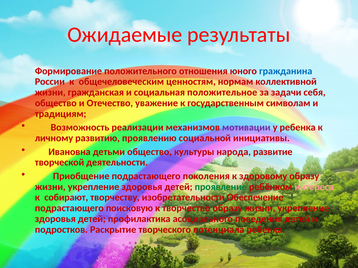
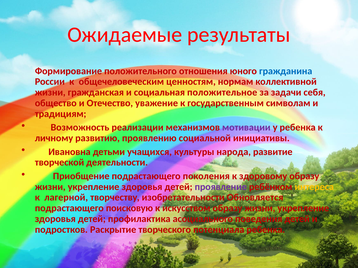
детьми общество: общество -> учащихся
проявление colour: green -> purple
интереса colour: pink -> yellow
собирают: собирают -> лагерной
Обеспечение: Обеспечение -> Обновляется
творчество: творчество -> искусством
